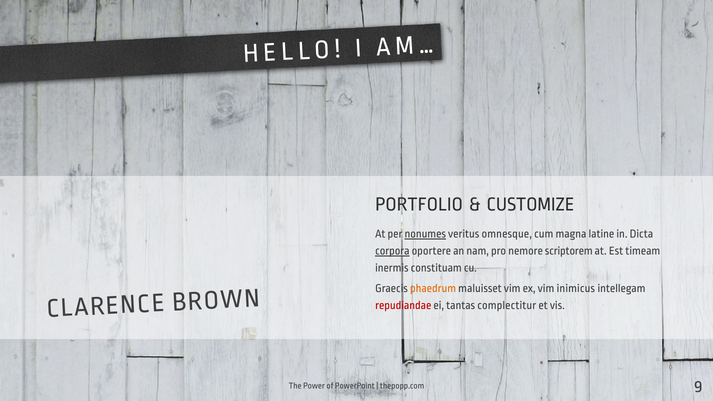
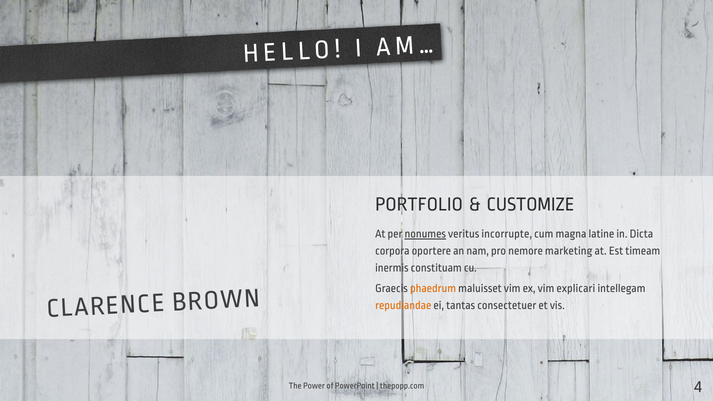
omnesque: omnesque -> incorrupte
corpora underline: present -> none
scriptorem: scriptorem -> marketing
inimicus: inimicus -> explicari
repudiandae colour: red -> orange
complectitur: complectitur -> consectetuer
9: 9 -> 4
